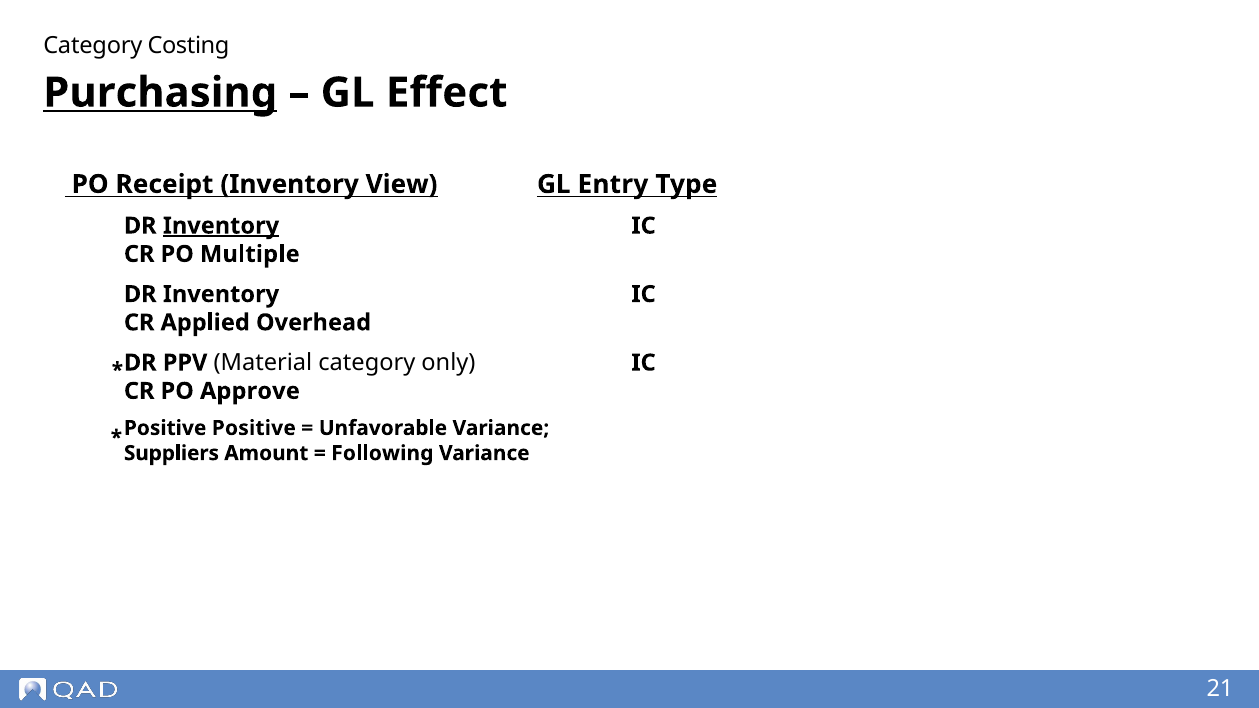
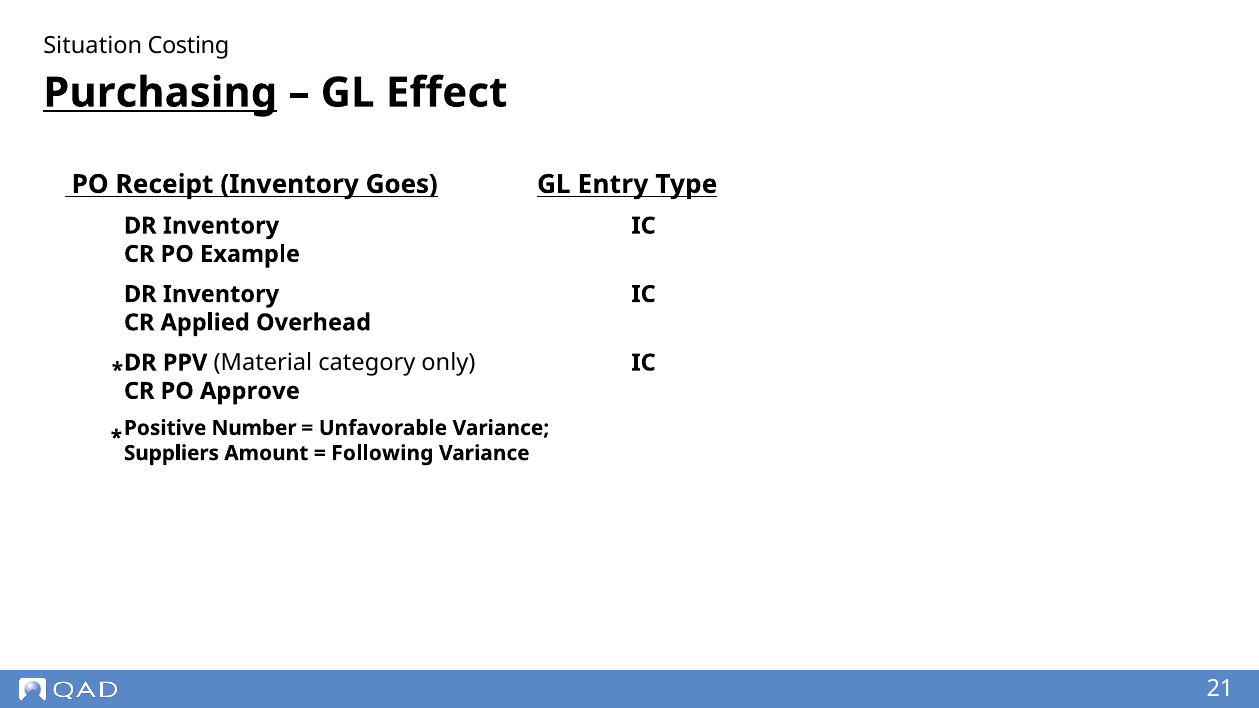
Category at (93, 46): Category -> Situation
View: View -> Goes
Inventory at (221, 226) underline: present -> none
Multiple: Multiple -> Example
Positive Positive: Positive -> Number
